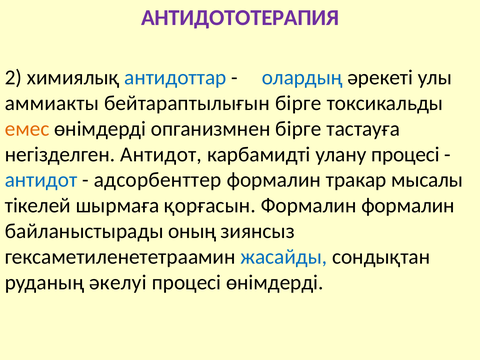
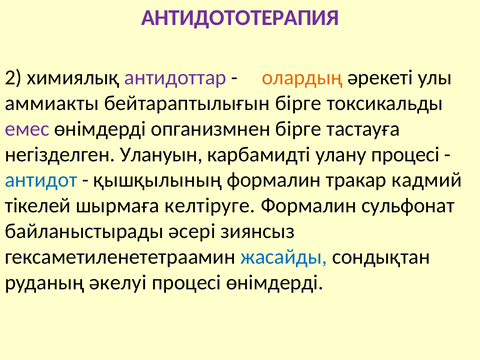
антидоттар colour: blue -> purple
олардың colour: blue -> orange
емес colour: orange -> purple
негізделген Антидот: Антидот -> Улануын
адсорбенттер: адсорбенттер -> қышқылының
мысалы: мысалы -> кадмий
қорғасын: қорғасын -> келтіруге
Формалин формалин: формалин -> сульфонат
оның: оның -> әсері
